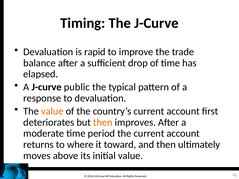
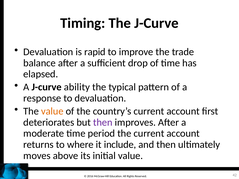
public: public -> ability
then at (103, 122) colour: orange -> purple
toward: toward -> include
